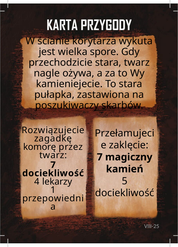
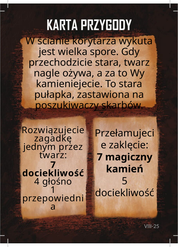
komorę: komorę -> jednym
lekarzy: lekarzy -> głośno
